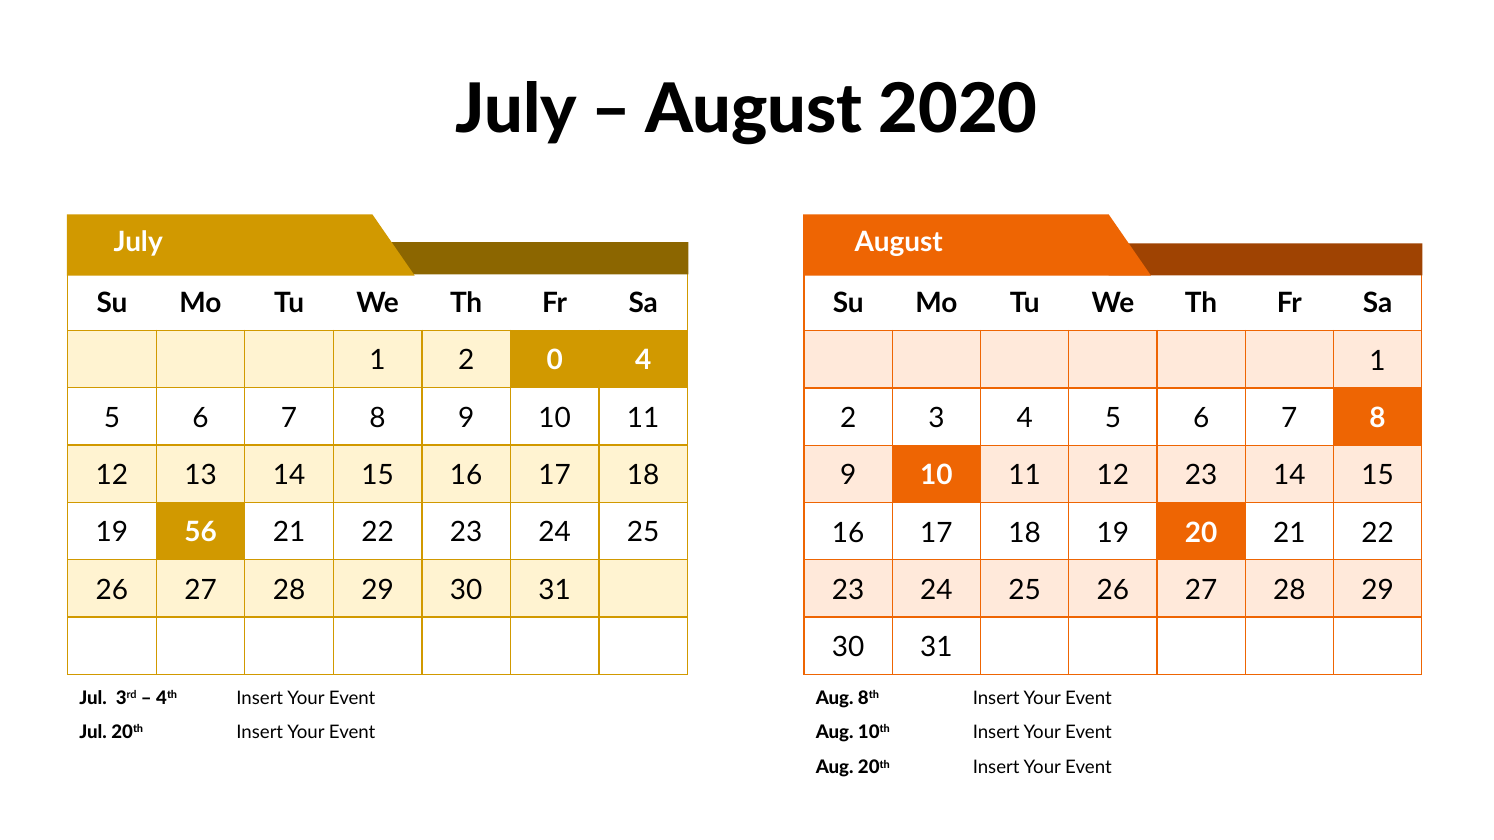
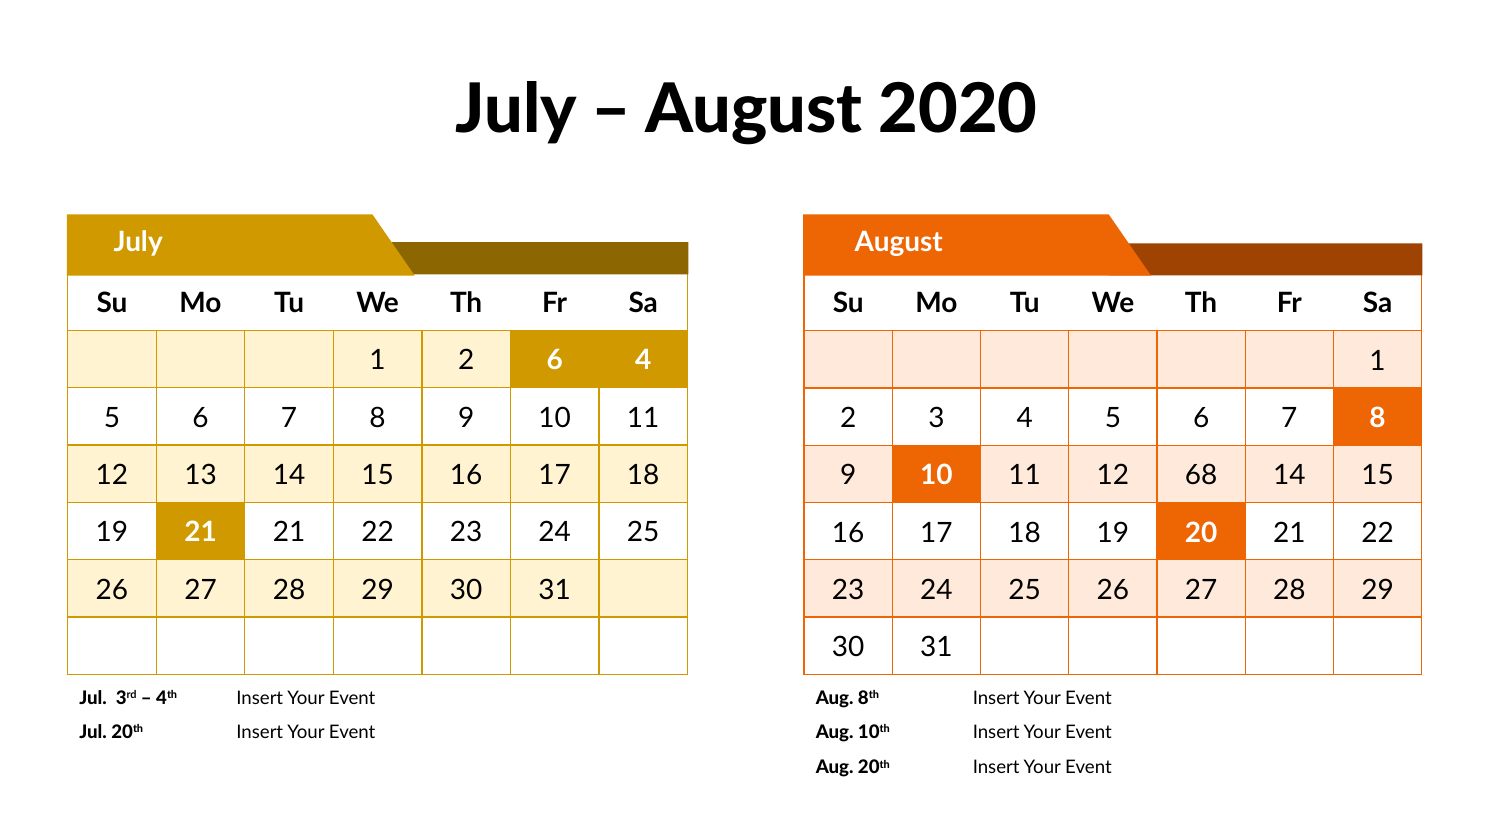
2 0: 0 -> 6
12 23: 23 -> 68
19 56: 56 -> 21
